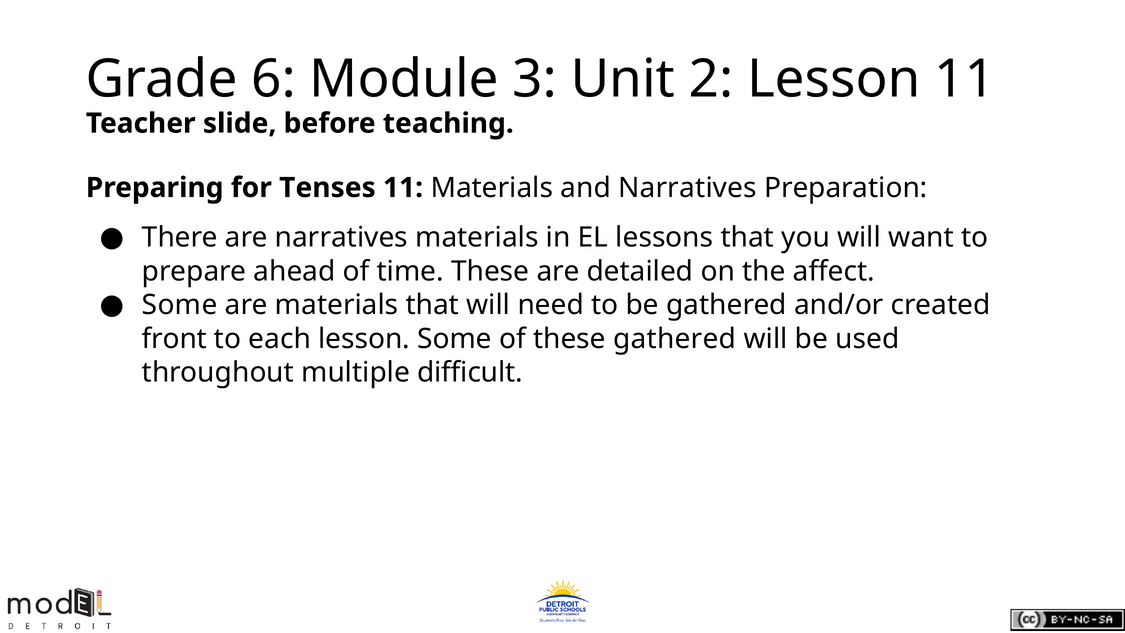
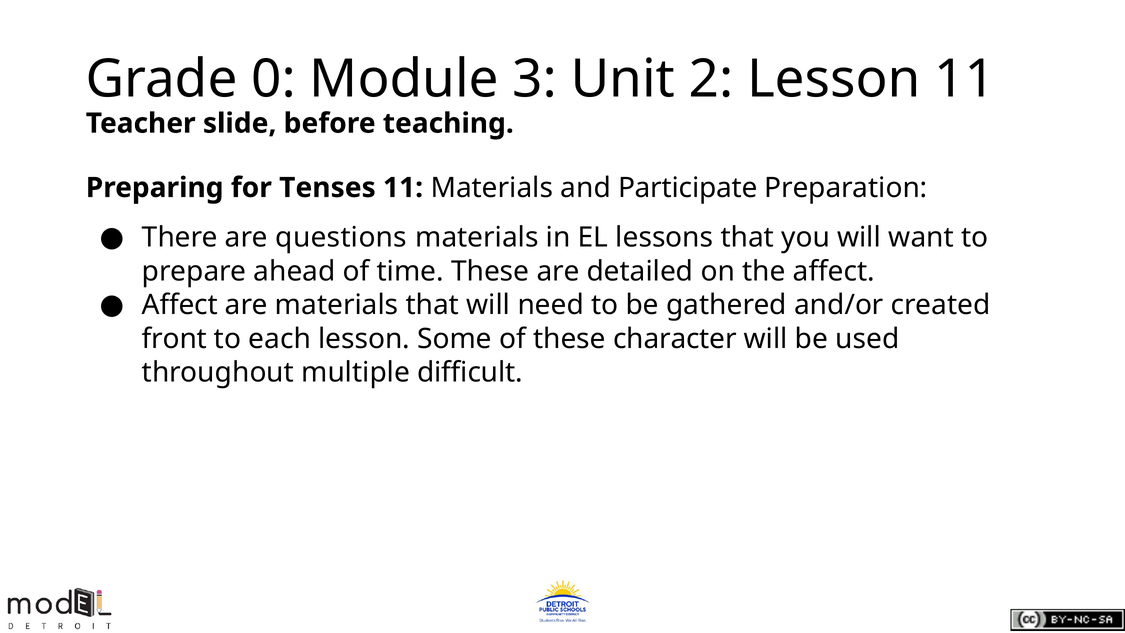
6: 6 -> 0
and Narratives: Narratives -> Participate
are narratives: narratives -> questions
Some at (180, 305): Some -> Affect
these gathered: gathered -> character
